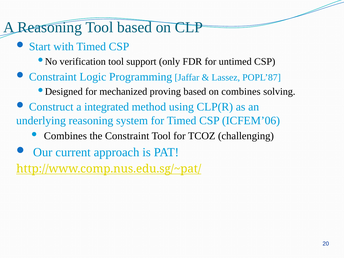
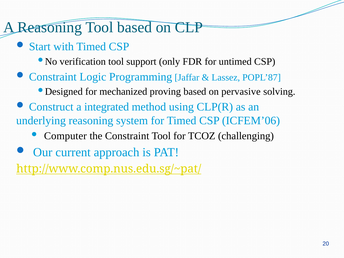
on combines: combines -> pervasive
Combines at (65, 136): Combines -> Computer
